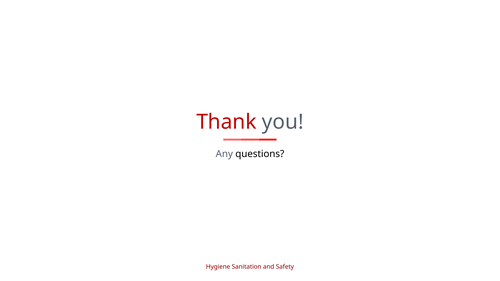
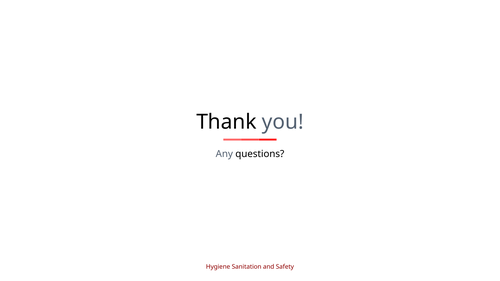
Thank colour: red -> black
